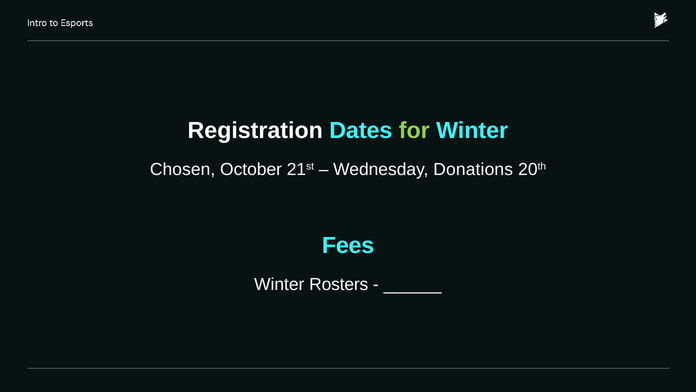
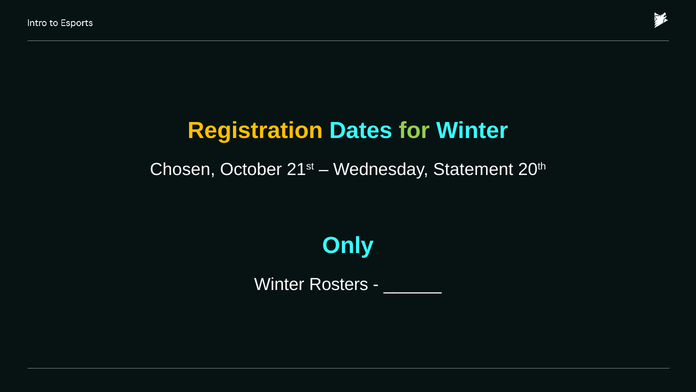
Registration colour: white -> yellow
Donations: Donations -> Statement
Fees: Fees -> Only
